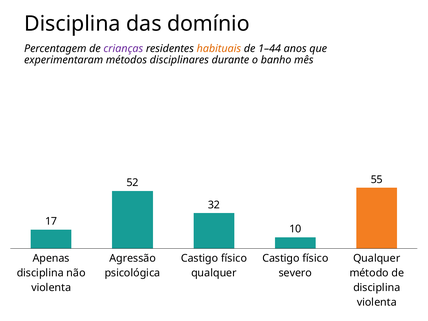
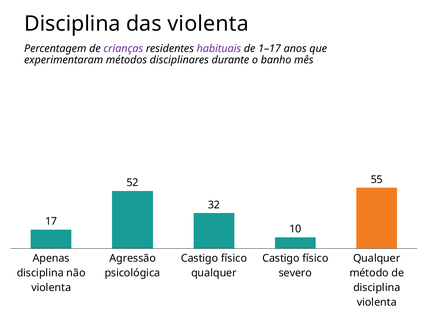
das domínio: domínio -> violenta
habituais colour: orange -> purple
1–44: 1–44 -> 1–17
